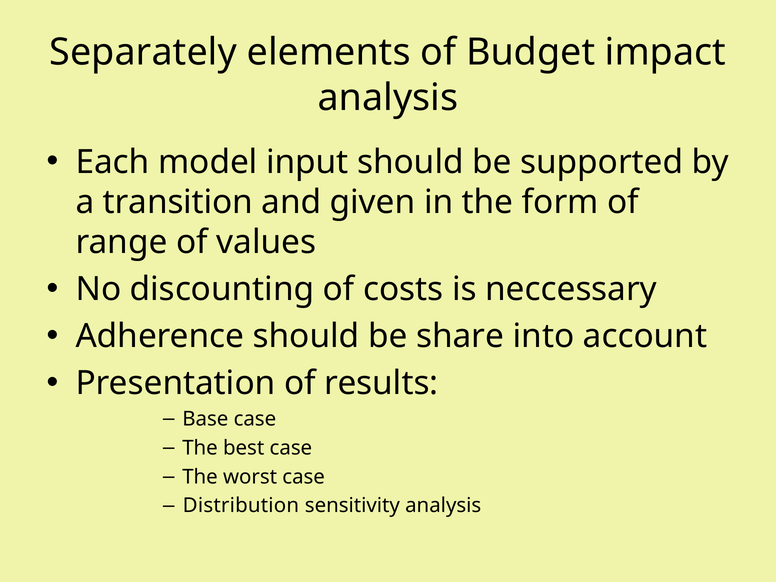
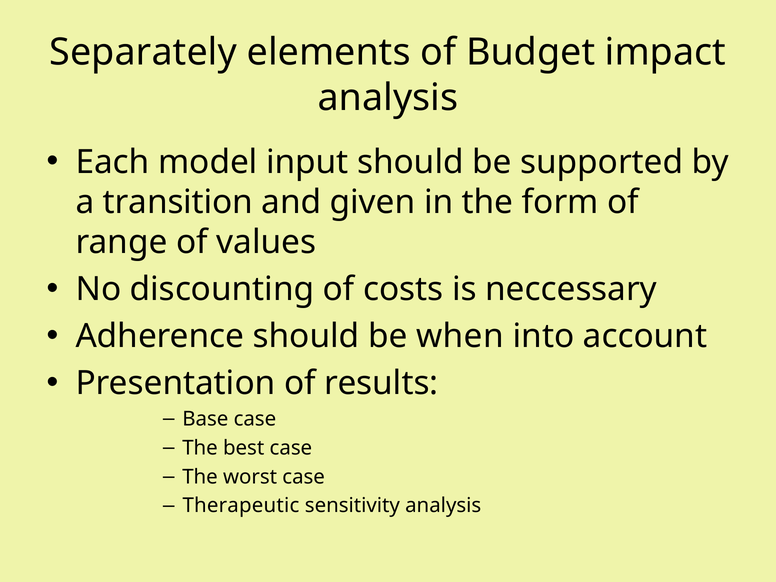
share: share -> when
Distribution: Distribution -> Therapeutic
